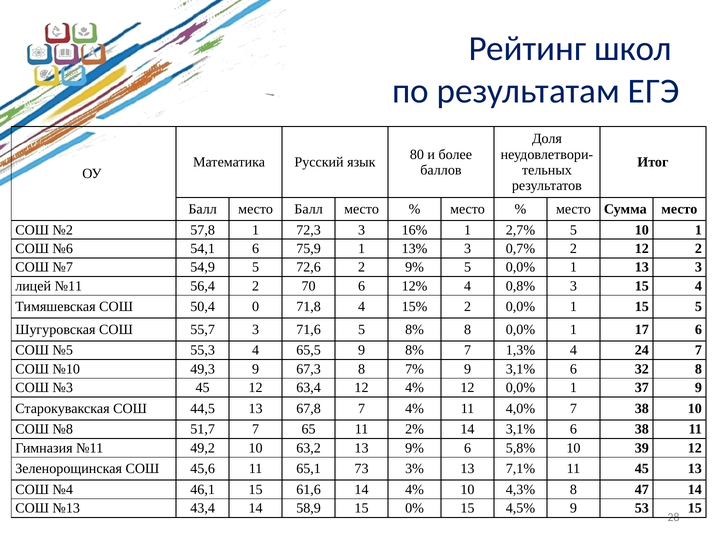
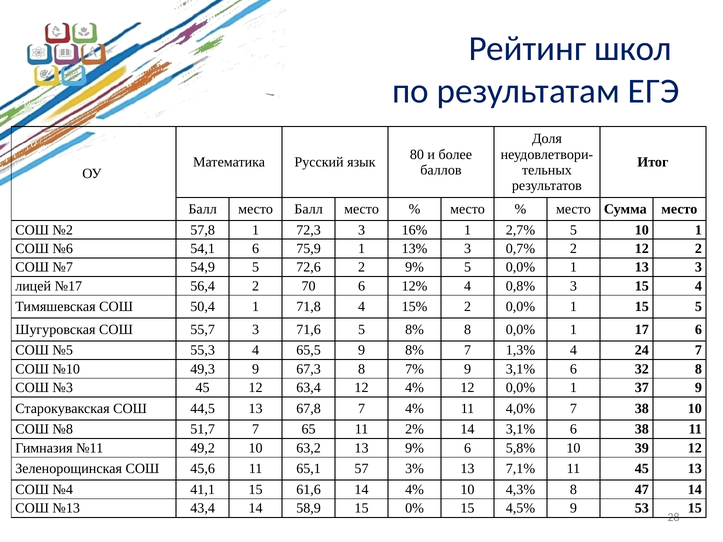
лицей №11: №11 -> №17
50,4 0: 0 -> 1
73: 73 -> 57
46,1: 46,1 -> 41,1
